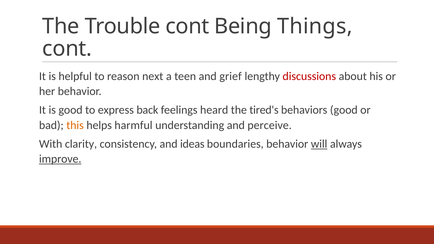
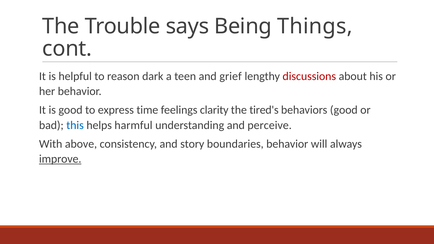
Trouble cont: cont -> says
next: next -> dark
back: back -> time
heard: heard -> clarity
this colour: orange -> blue
clarity: clarity -> above
ideas: ideas -> story
will underline: present -> none
